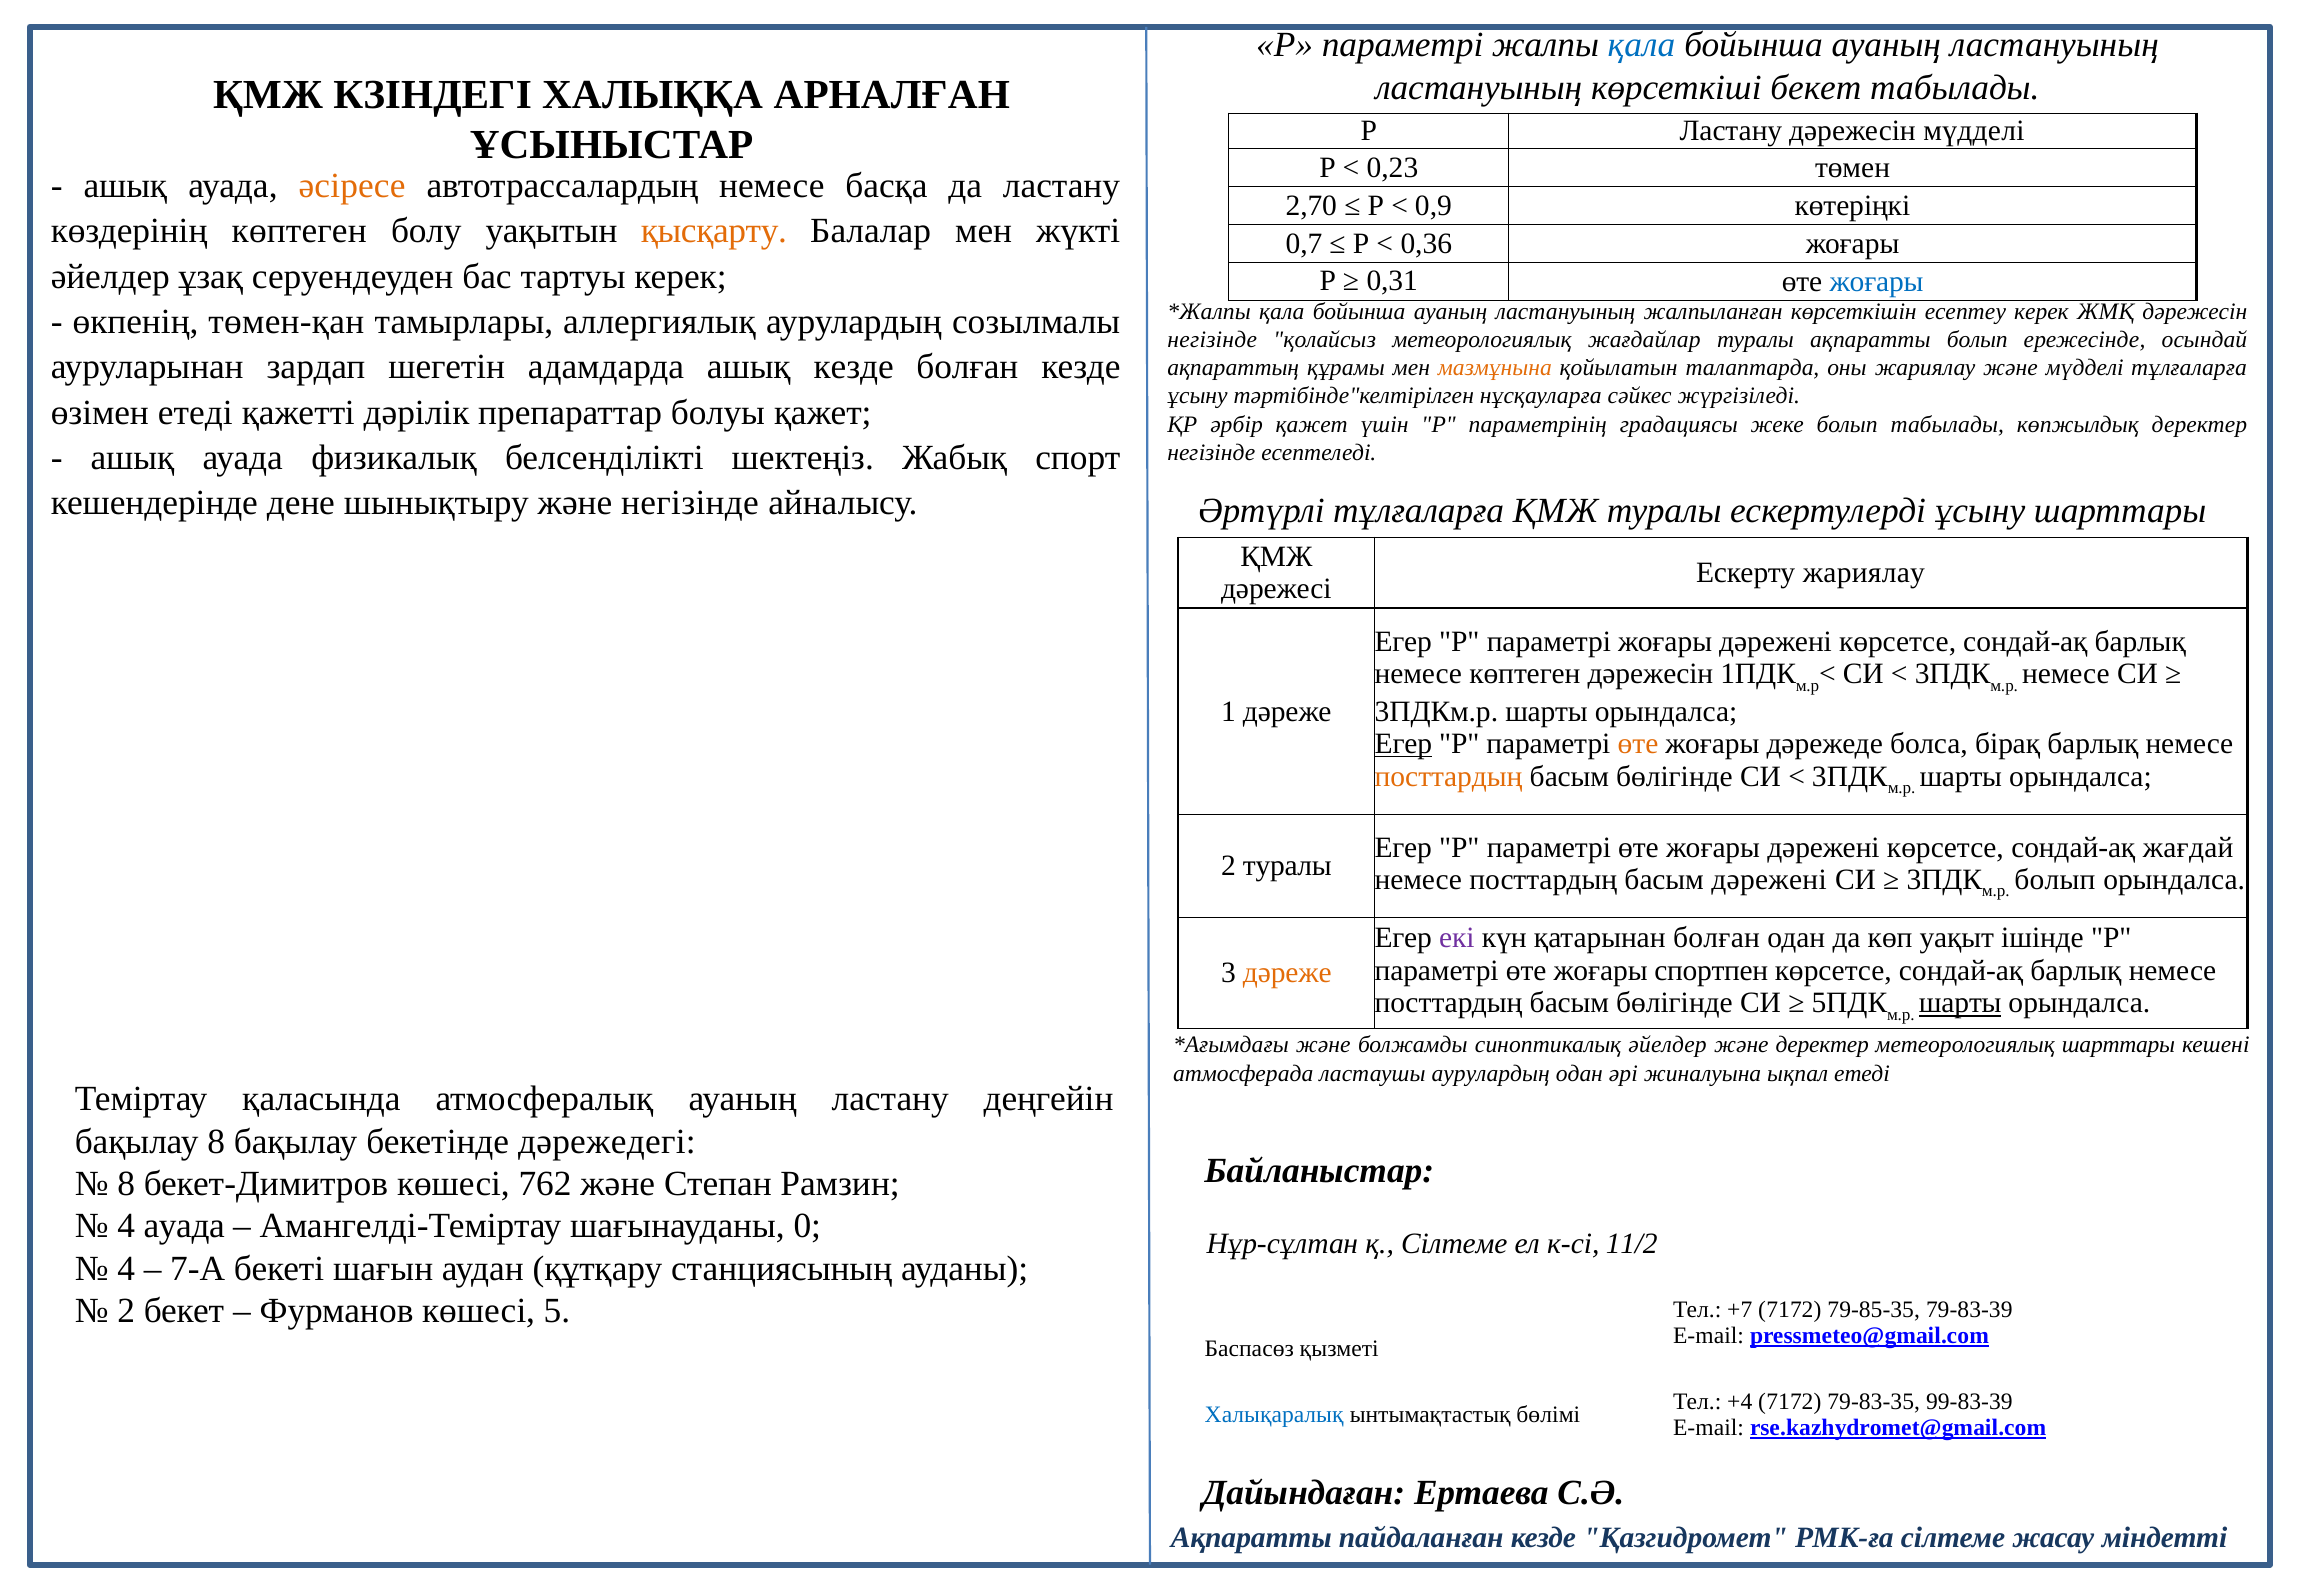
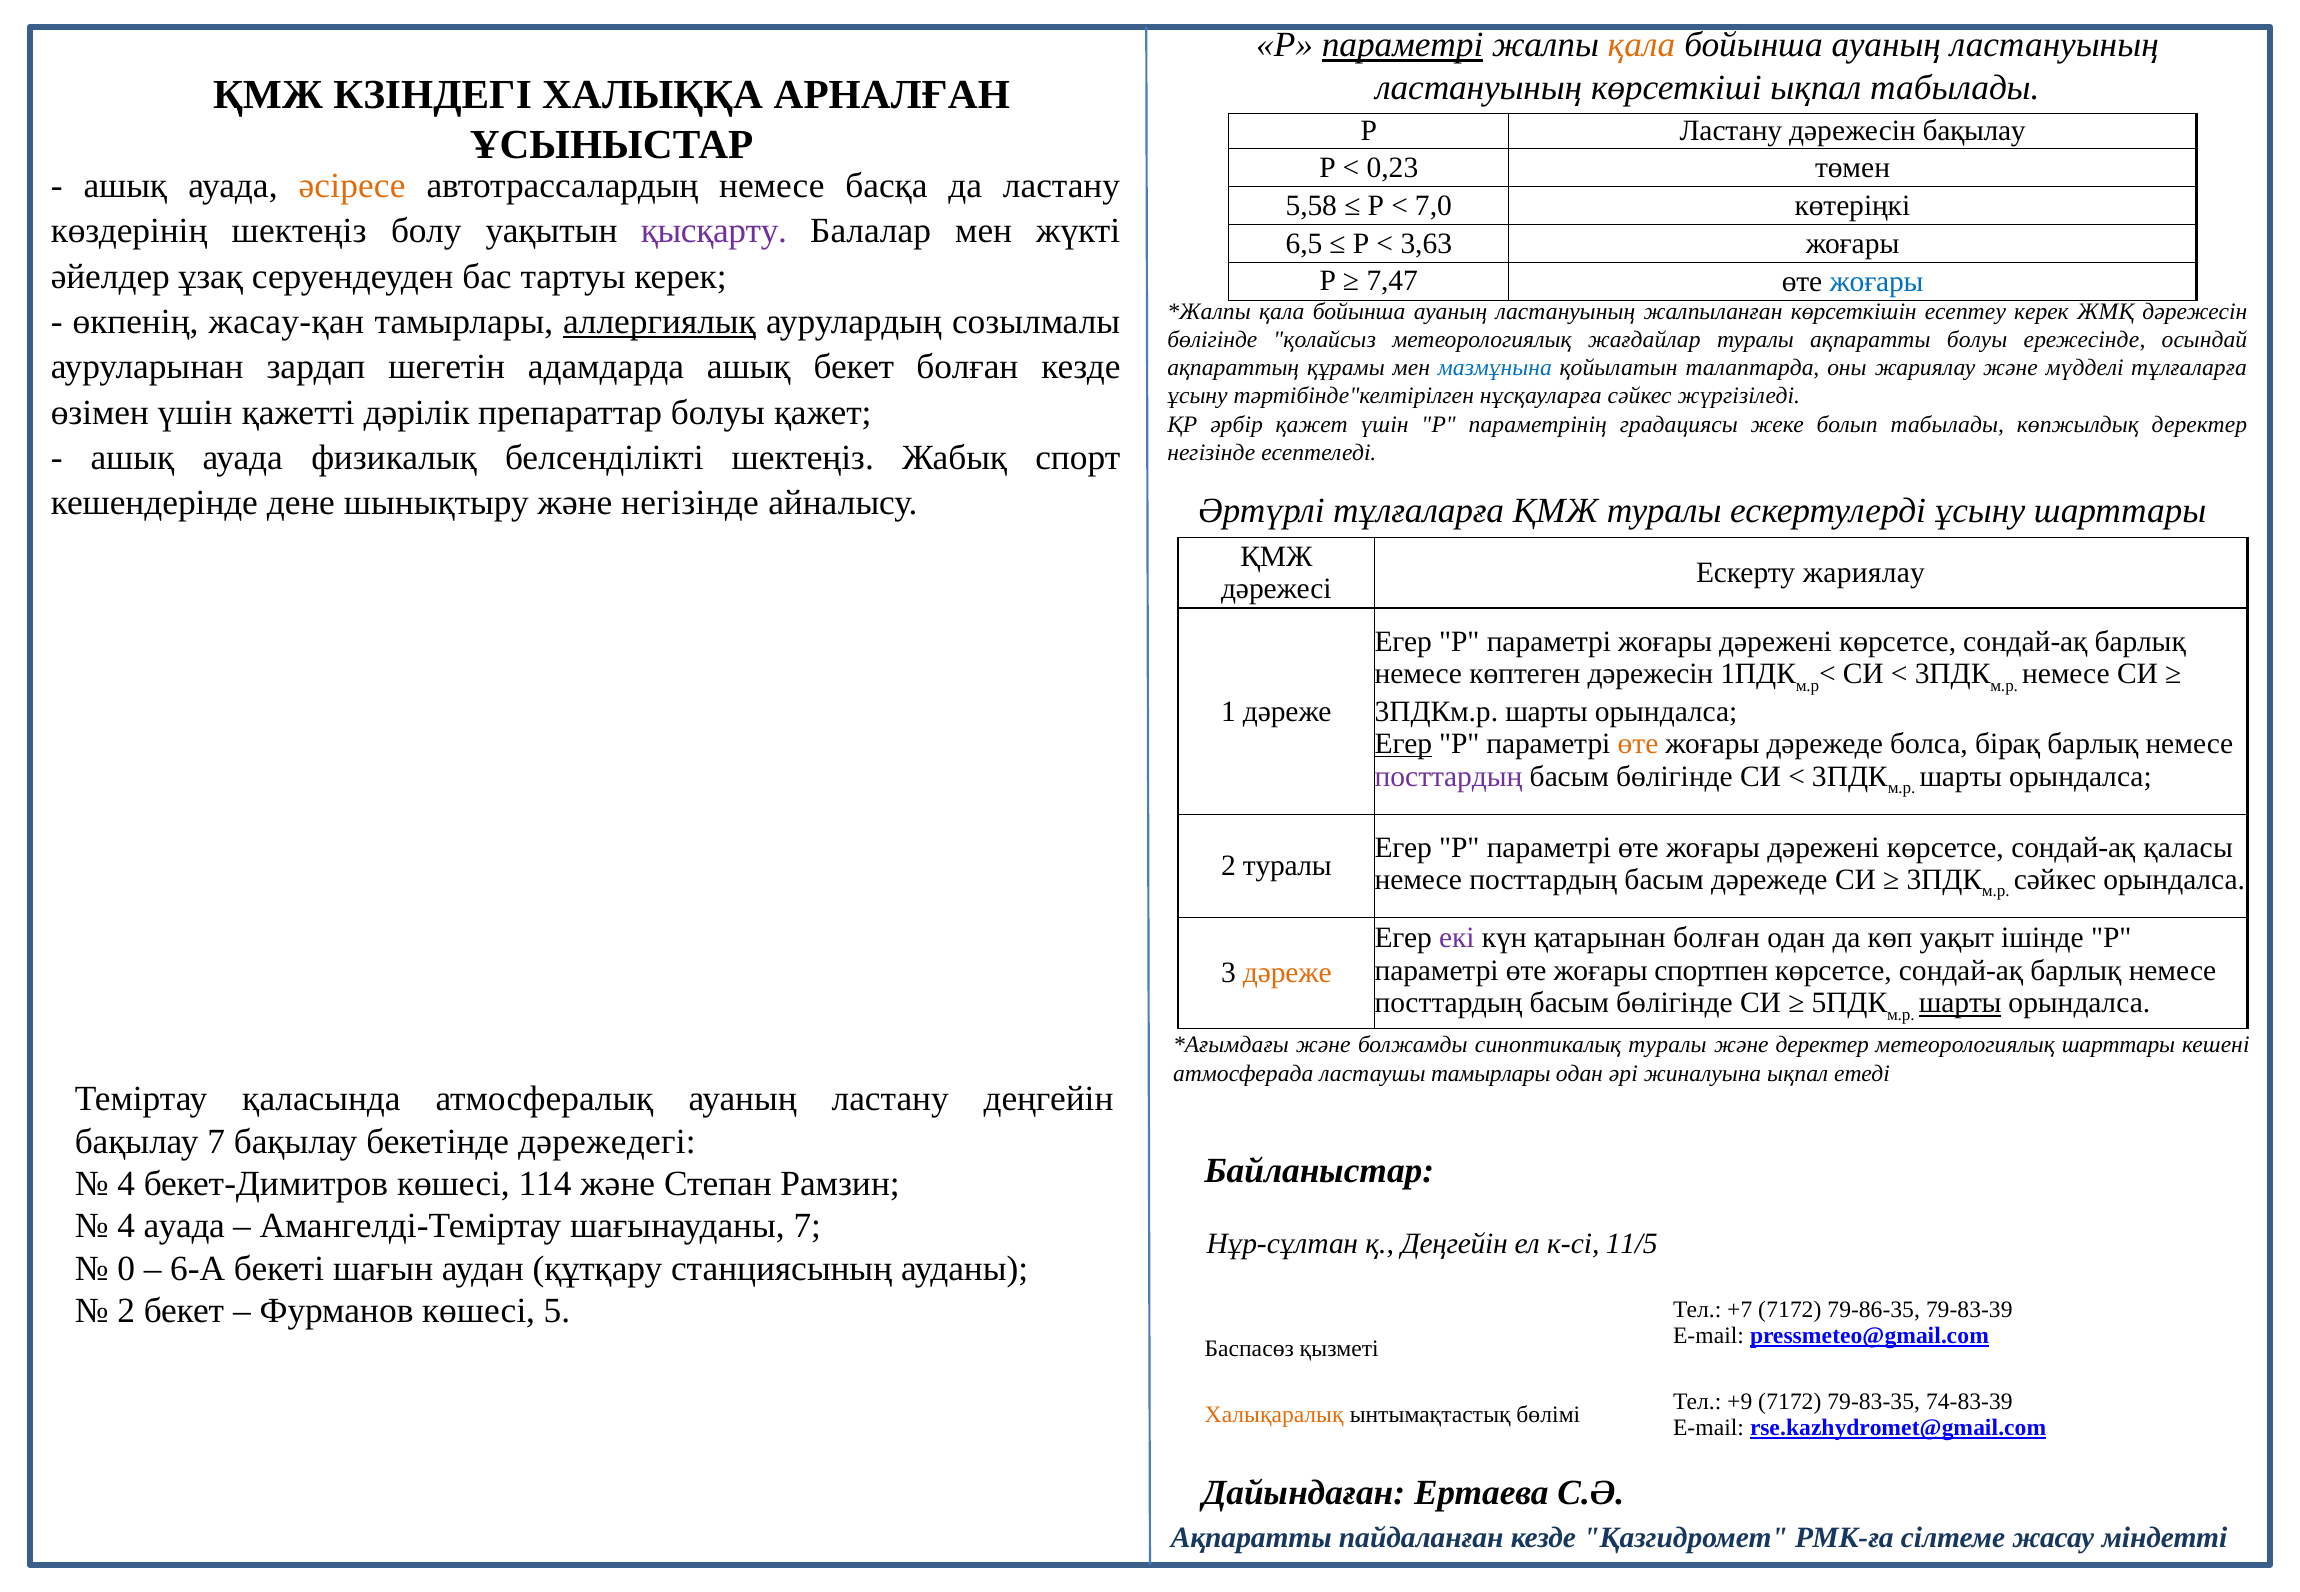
параметрі at (1403, 45) underline: none -> present
қала at (1641, 45) colour: blue -> orange
көрсеткіші бекет: бекет -> ықпал
дәрежесін мүдделі: мүдделі -> бақылау
2,70: 2,70 -> 5,58
0,9: 0,9 -> 7,0
көздерінің көптеген: көптеген -> шектеңіз
қысқарту colour: orange -> purple
0,7: 0,7 -> 6,5
0,36: 0,36 -> 3,63
0,31: 0,31 -> 7,47
төмен-қан: төмен-қан -> жасау-қан
аллергиялық underline: none -> present
негізінде at (1212, 340): негізінде -> бөлігінде
ақпаратты болып: болып -> болуы
ашық кезде: кезде -> бекет
мазмұнына colour: orange -> blue
өзімен етеді: етеді -> үшін
посттардың at (1449, 776) colour: orange -> purple
жағдай: жағдай -> қаласы
басым дәрежені: дәрежені -> дәрежеде
болып at (2055, 880): болып -> сәйкес
синоптикалық әйелдер: әйелдер -> туралы
ластаушы аурулардың: аурулардың -> тамырлары
бақылау 8: 8 -> 7
8 at (126, 1184): 8 -> 4
762: 762 -> 114
шағынауданы 0: 0 -> 7
қ Сілтеме: Сілтеме -> Деңгейін
11/2: 11/2 -> 11/5
4 at (126, 1269): 4 -> 0
7-А: 7-А -> 6-А
79-85-35: 79-85-35 -> 79-86-35
+4: +4 -> +9
99-83-39: 99-83-39 -> 74-83-39
Халықаралық colour: blue -> orange
